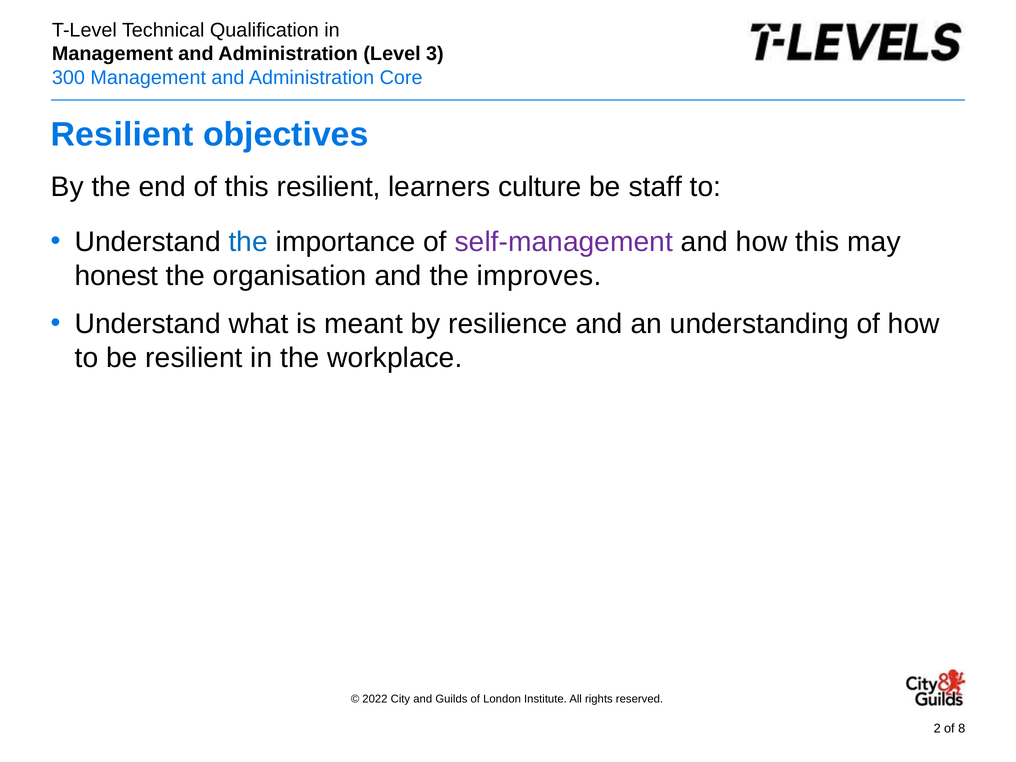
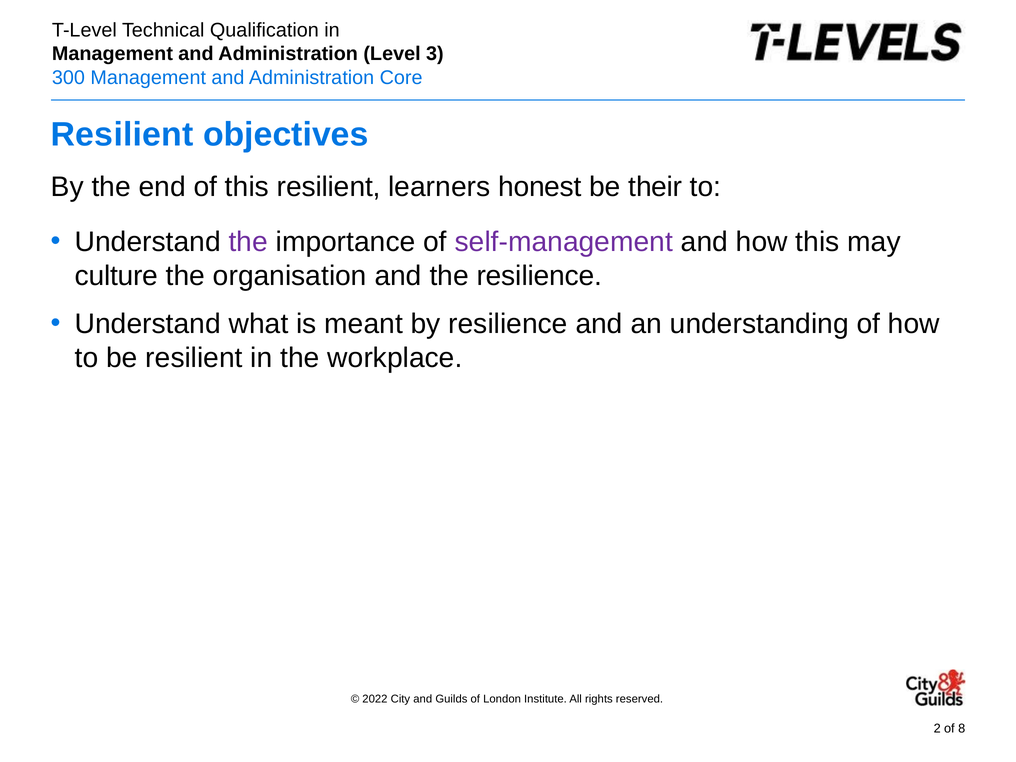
culture: culture -> honest
staff: staff -> their
the at (248, 242) colour: blue -> purple
honest: honest -> culture
the improves: improves -> resilience
